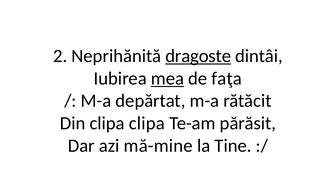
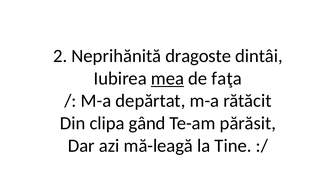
dragoste underline: present -> none
clipa clipa: clipa -> gând
mă-mine: mă-mine -> mă-leagă
